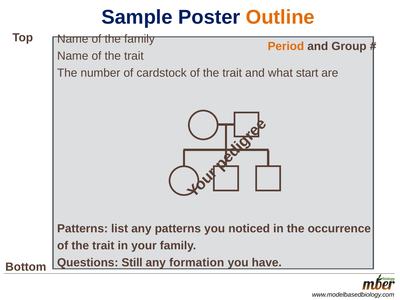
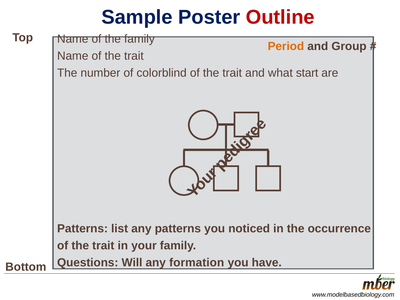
Outline colour: orange -> red
cardstock: cardstock -> colorblind
Still: Still -> Will
